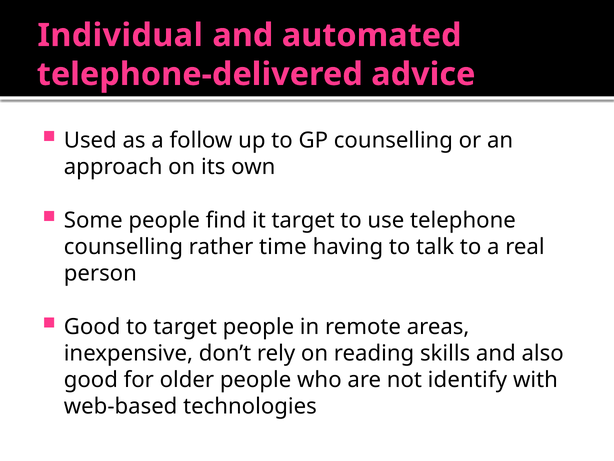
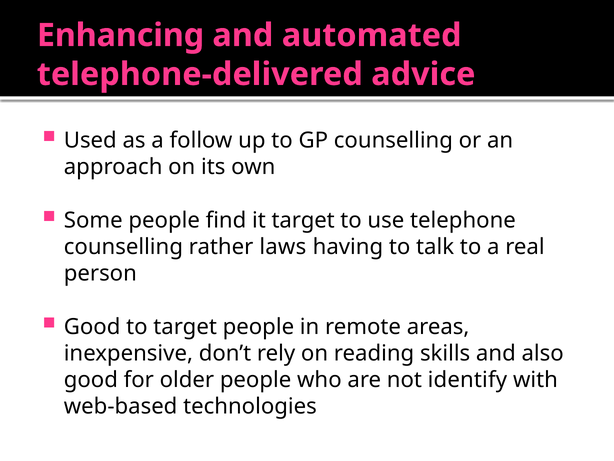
Individual: Individual -> Enhancing
time: time -> laws
